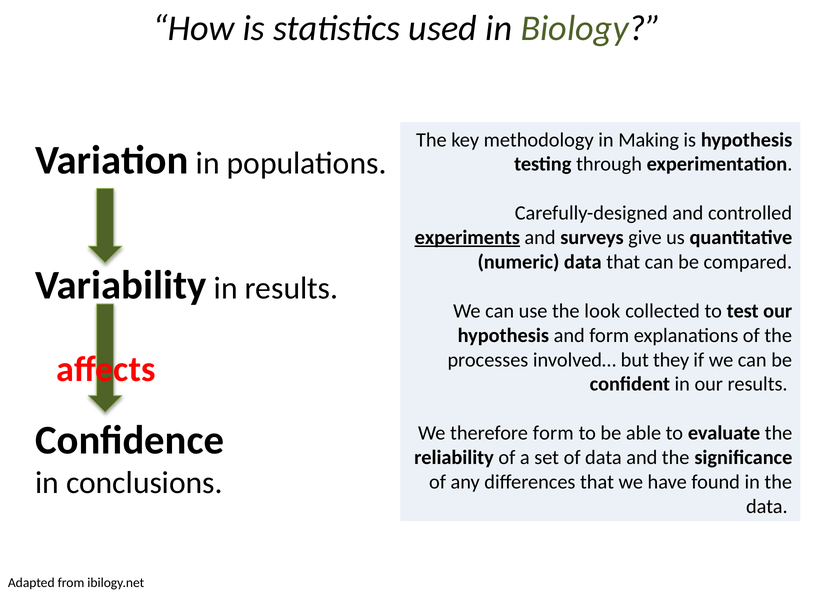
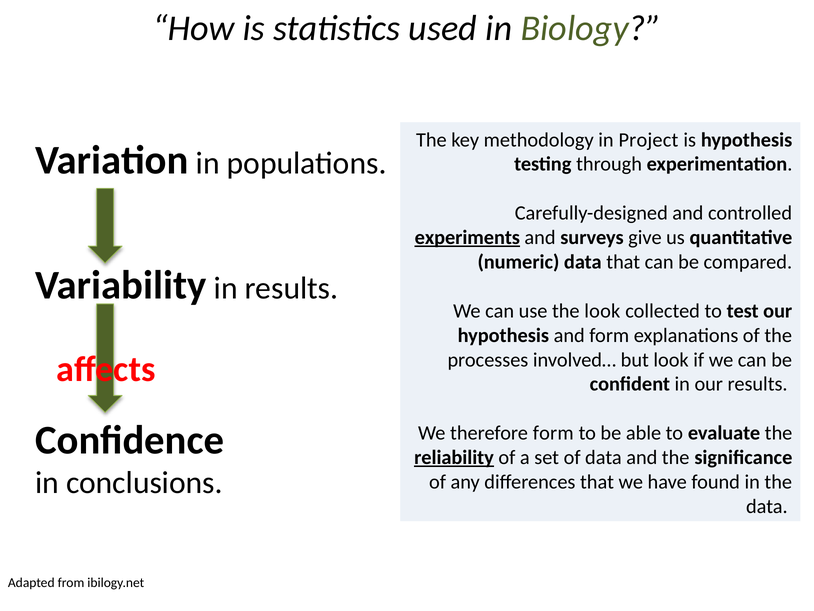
Making: Making -> Project
but they: they -> look
reliability underline: none -> present
